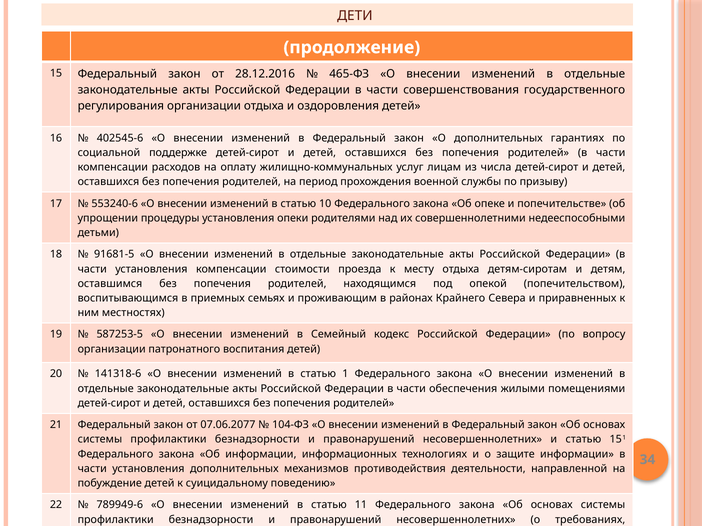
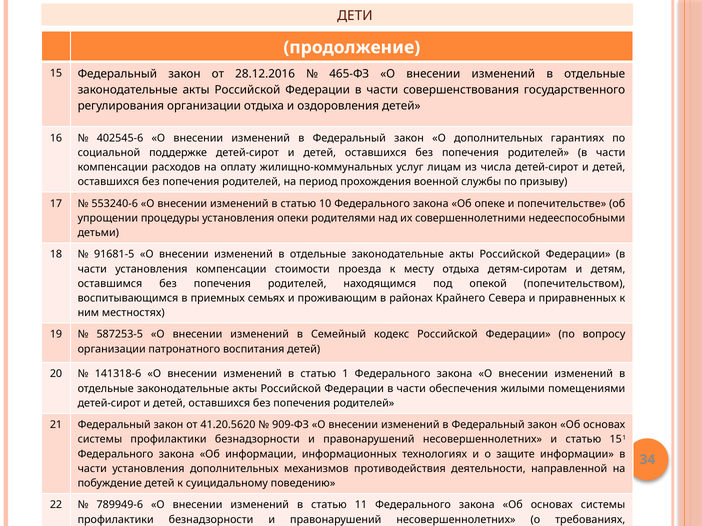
07.06.2077: 07.06.2077 -> 41.20.5620
104-ФЗ: 104-ФЗ -> 909-ФЗ
